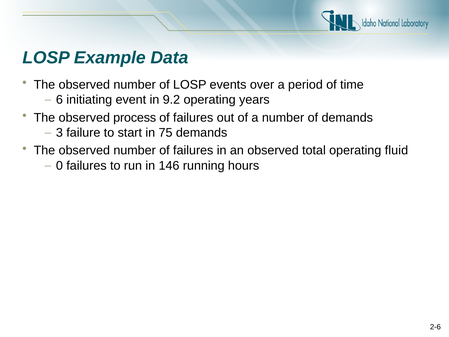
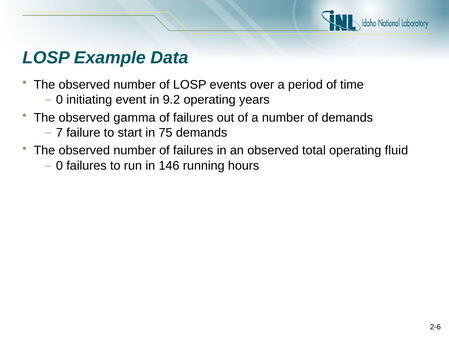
6 at (59, 100): 6 -> 0
process: process -> gamma
3: 3 -> 7
